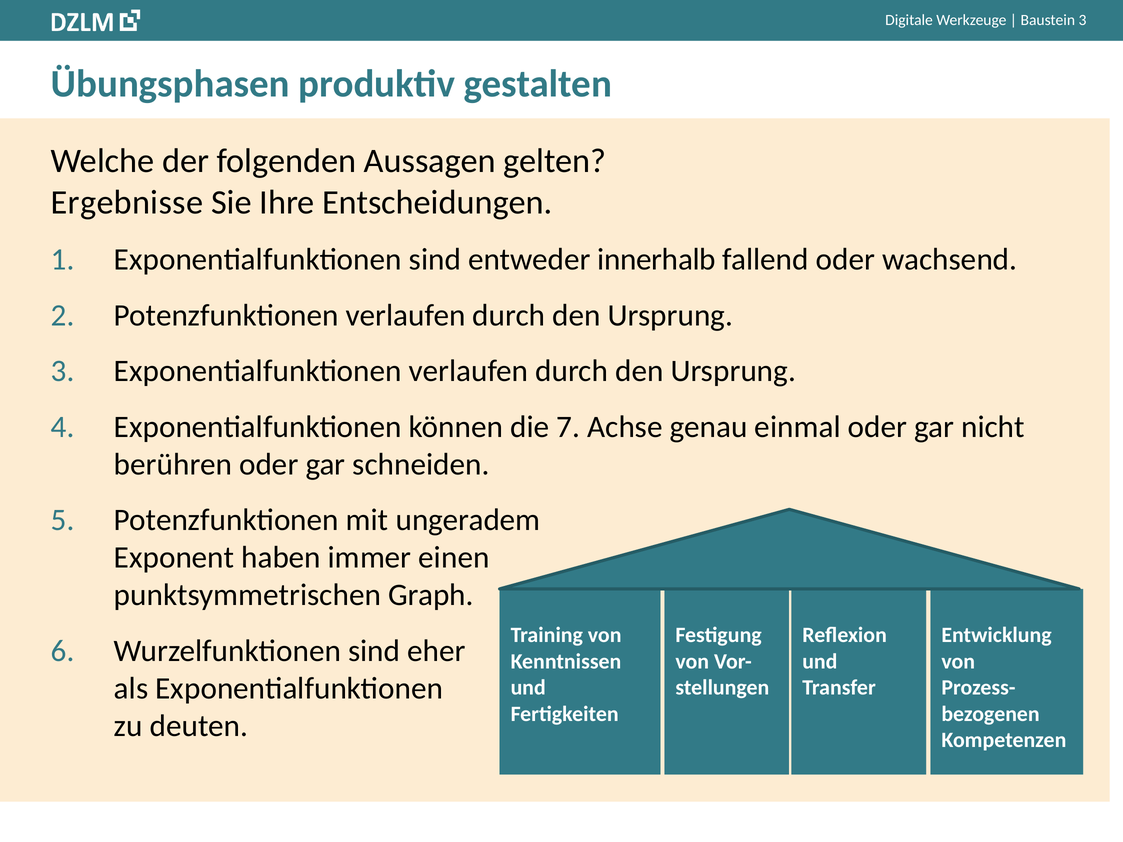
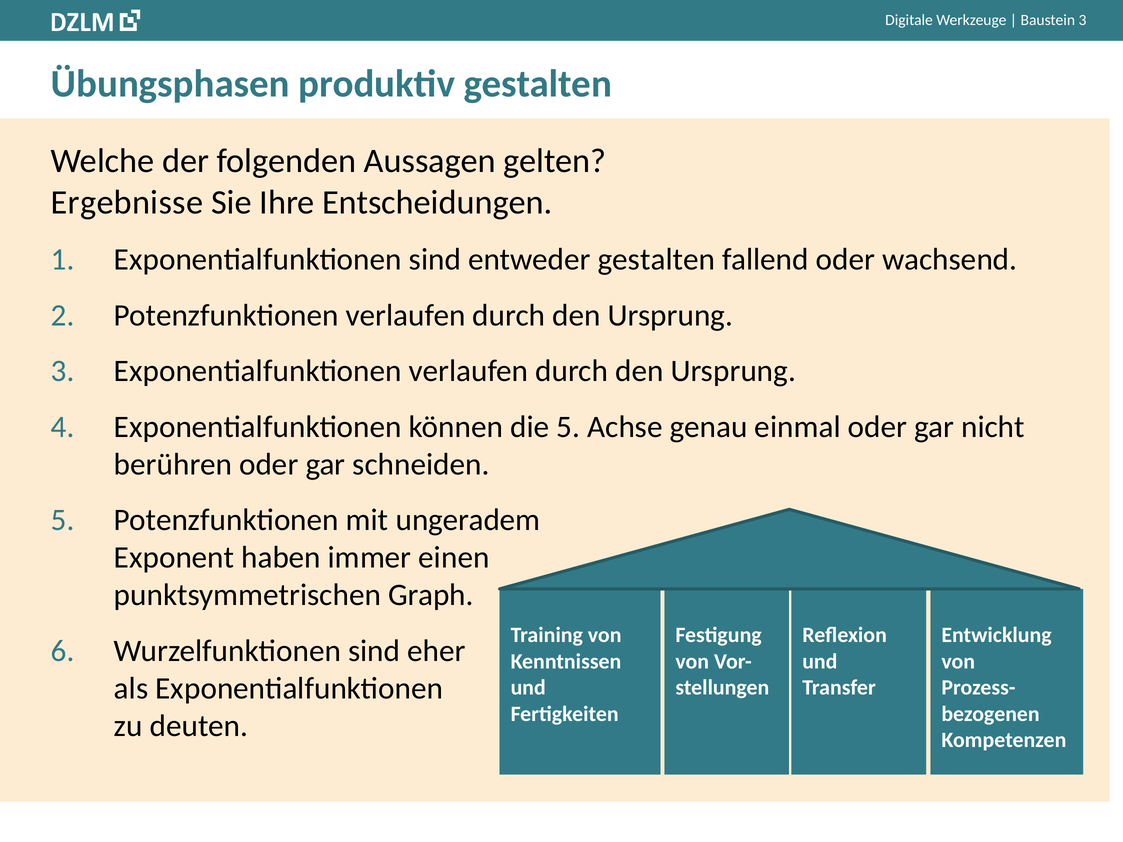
entweder innerhalb: innerhalb -> gestalten
die 7: 7 -> 5
